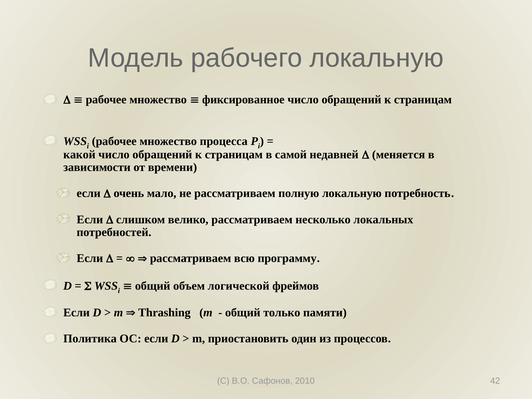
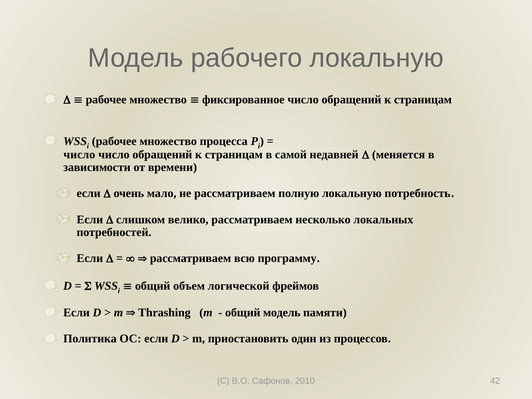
какой at (79, 155): какой -> число
общий только: только -> модель
